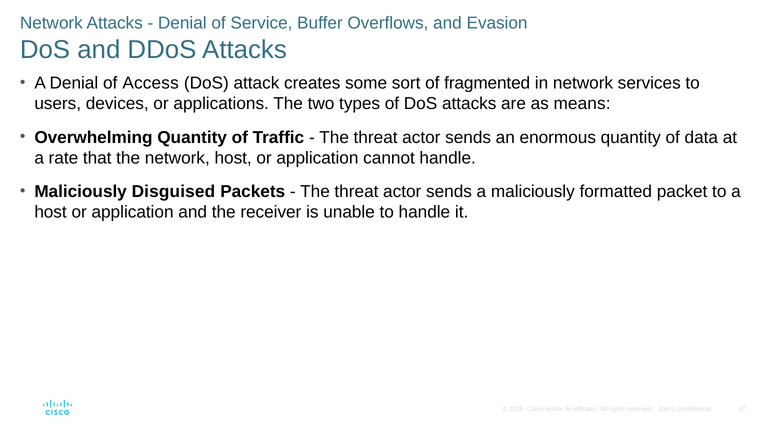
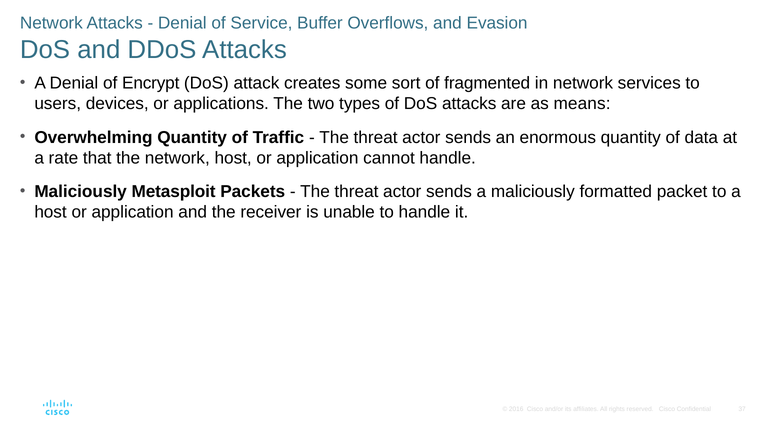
Access: Access -> Encrypt
Disguised: Disguised -> Metasploit
